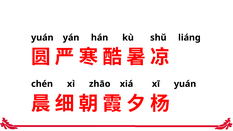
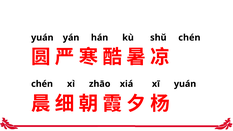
shǔ liánɡ: liánɡ -> chén
